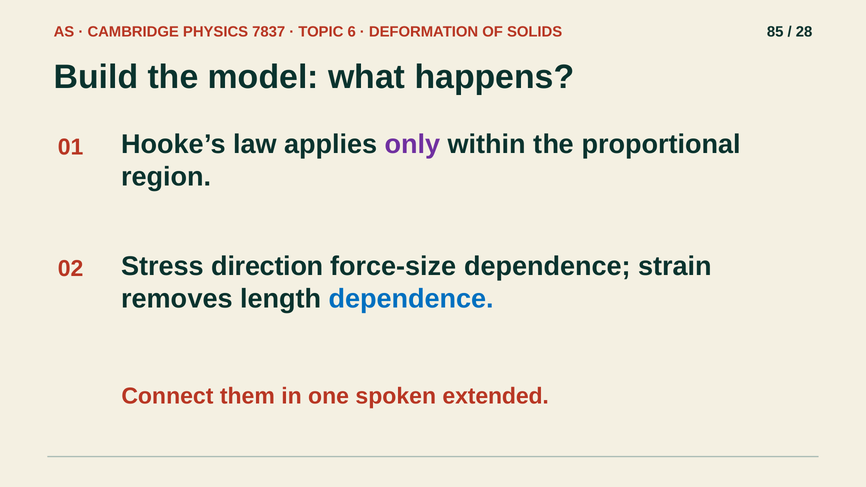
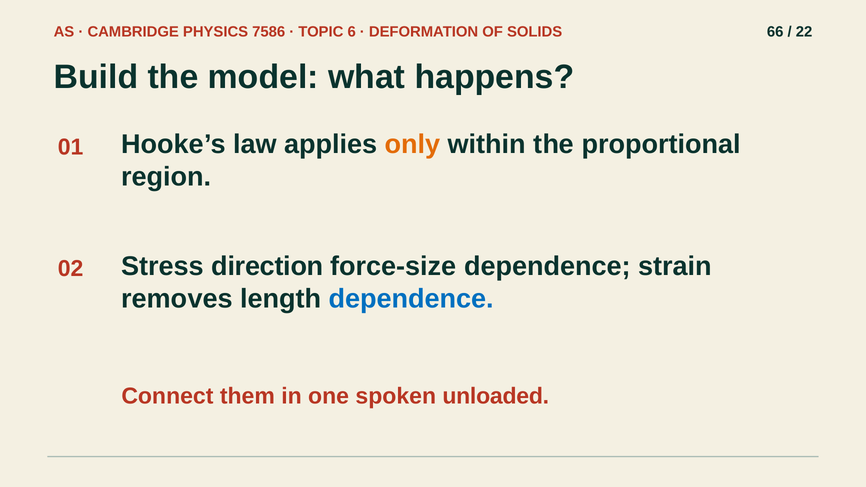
7837: 7837 -> 7586
85: 85 -> 66
28: 28 -> 22
only colour: purple -> orange
extended: extended -> unloaded
